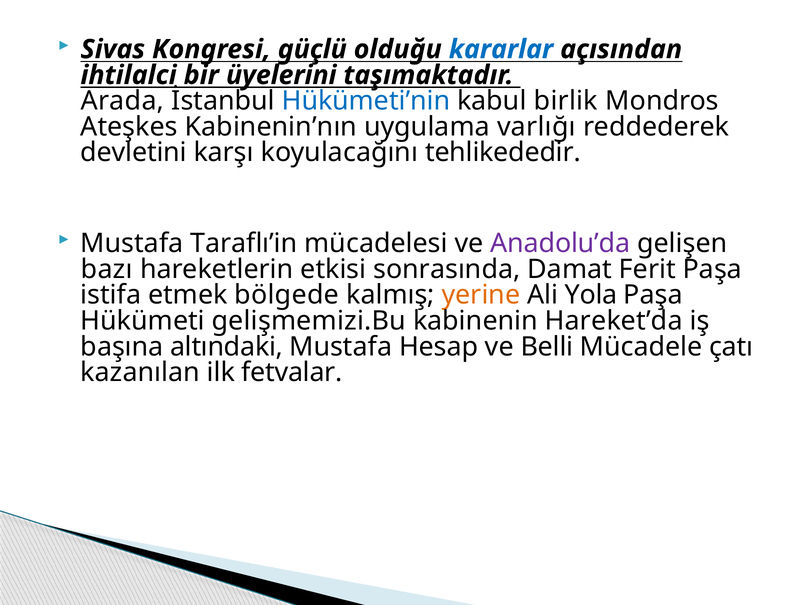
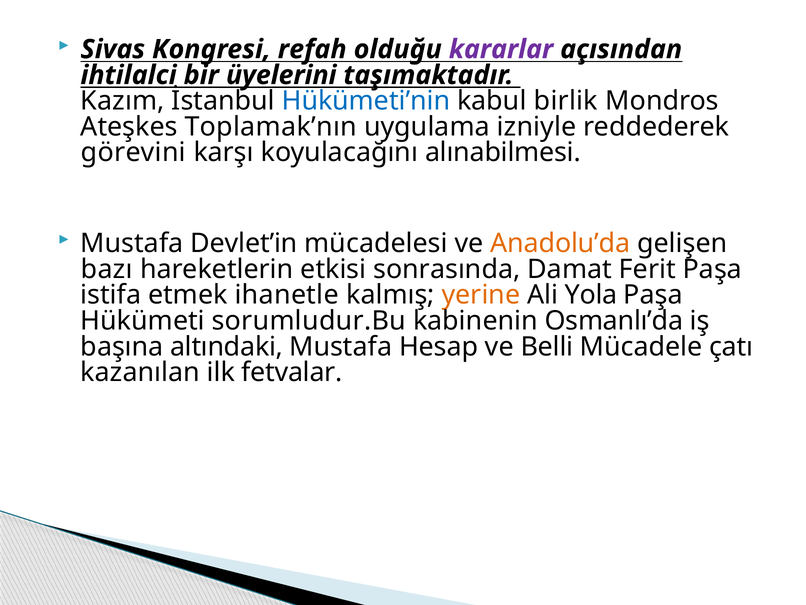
güçlü: güçlü -> refah
kararlar colour: blue -> purple
Arada: Arada -> Kazım
Kabinenin’nın: Kabinenin’nın -> Toplamak’nın
varlığı: varlığı -> izniyle
devletini: devletini -> görevini
tehlikededir: tehlikededir -> alınabilmesi
Taraflı’in: Taraflı’in -> Devlet’in
Anadolu’da colour: purple -> orange
bölgede: bölgede -> ihanetle
gelişmemizi.Bu: gelişmemizi.Bu -> sorumludur.Bu
Hareket’da: Hareket’da -> Osmanlı’da
